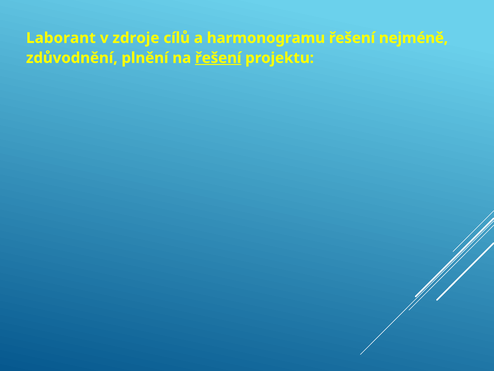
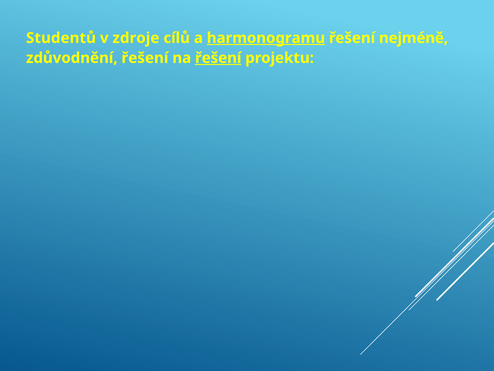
Laborant: Laborant -> Studentů
harmonogramu underline: none -> present
zdůvodnění plnění: plnění -> řešení
